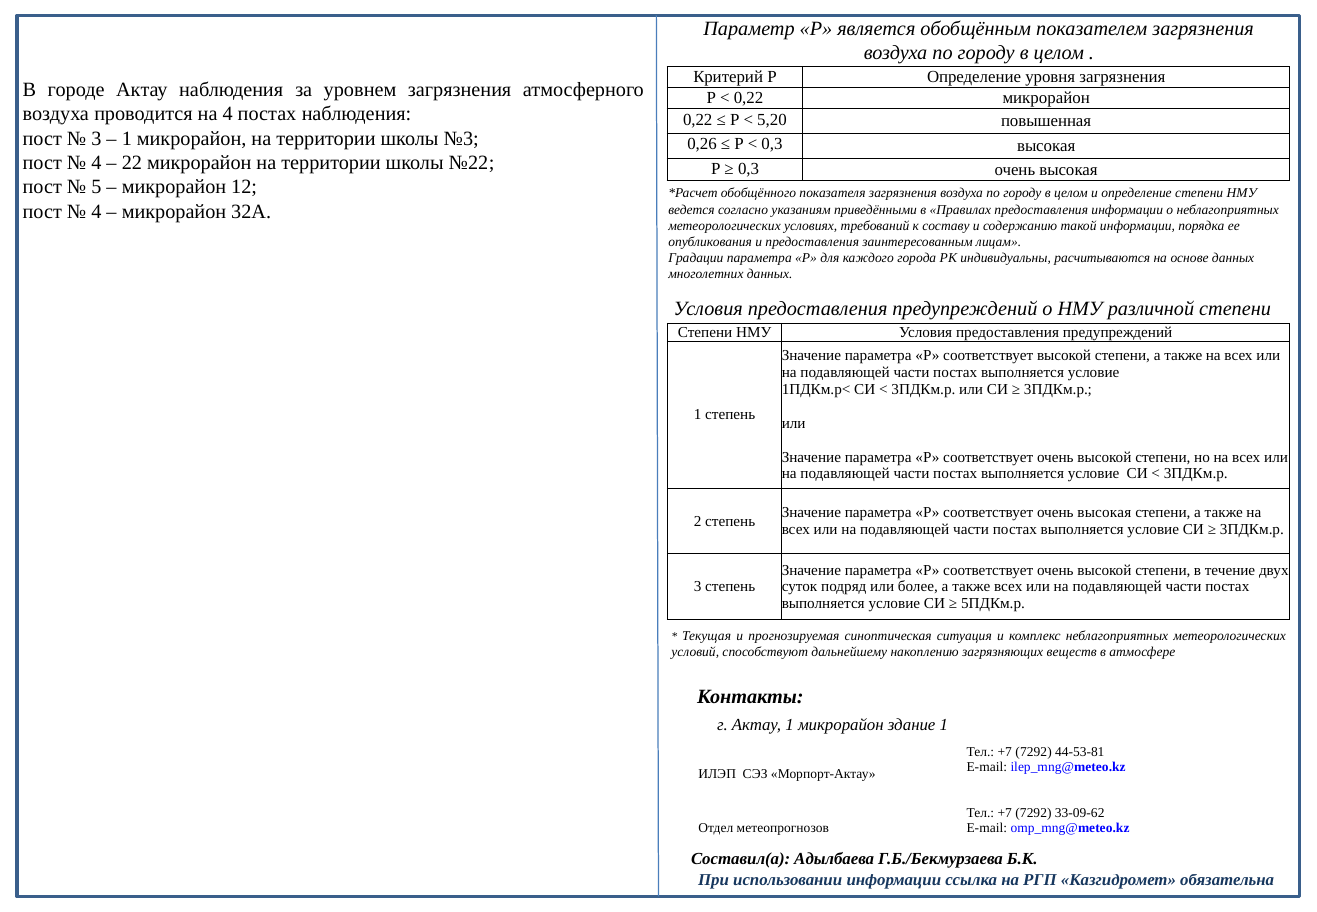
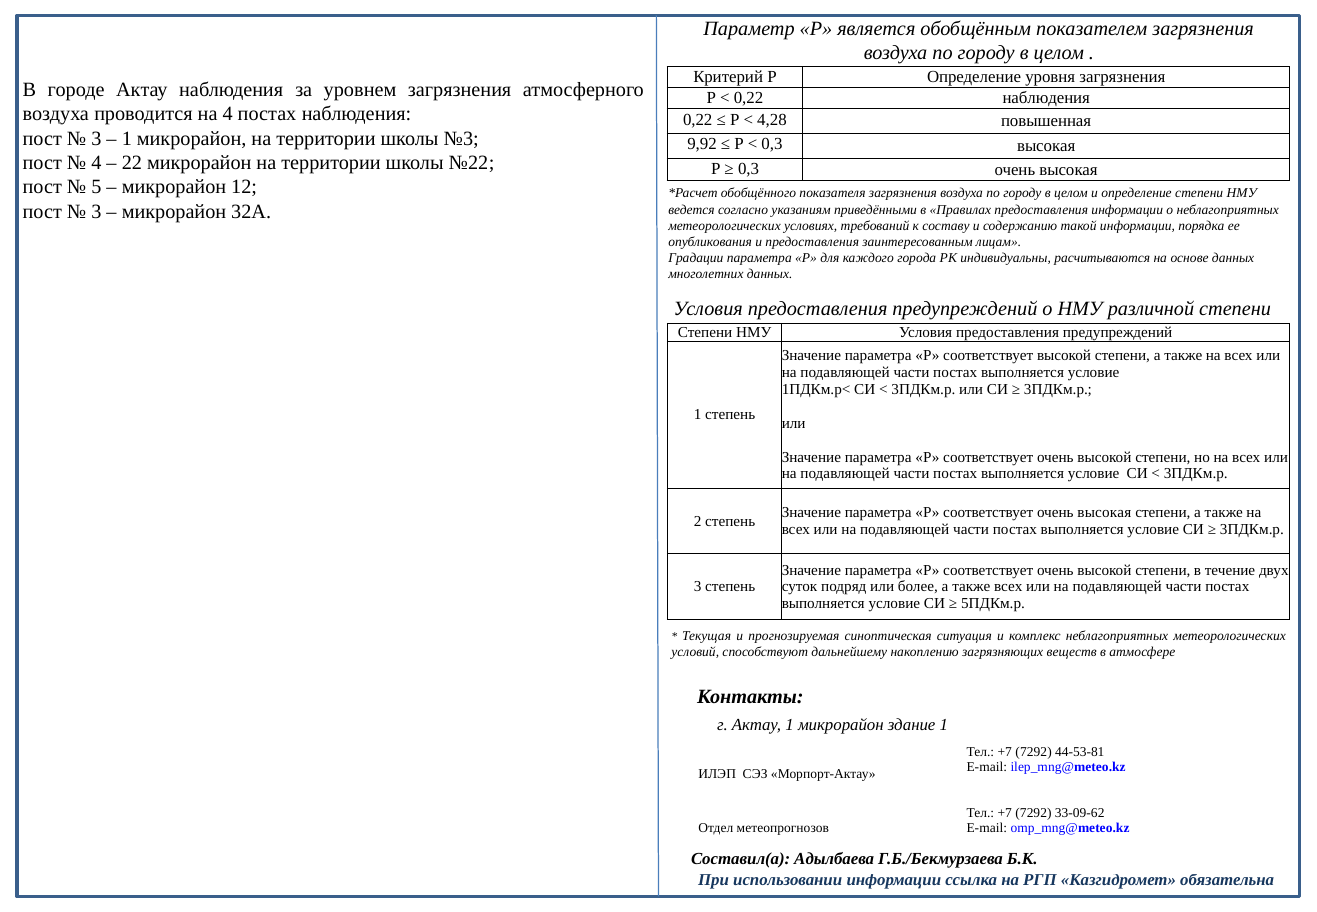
0,22 микрорайон: микрорайон -> наблюдения
5,20: 5,20 -> 4,28
0,26: 0,26 -> 9,92
4 at (96, 211): 4 -> 3
